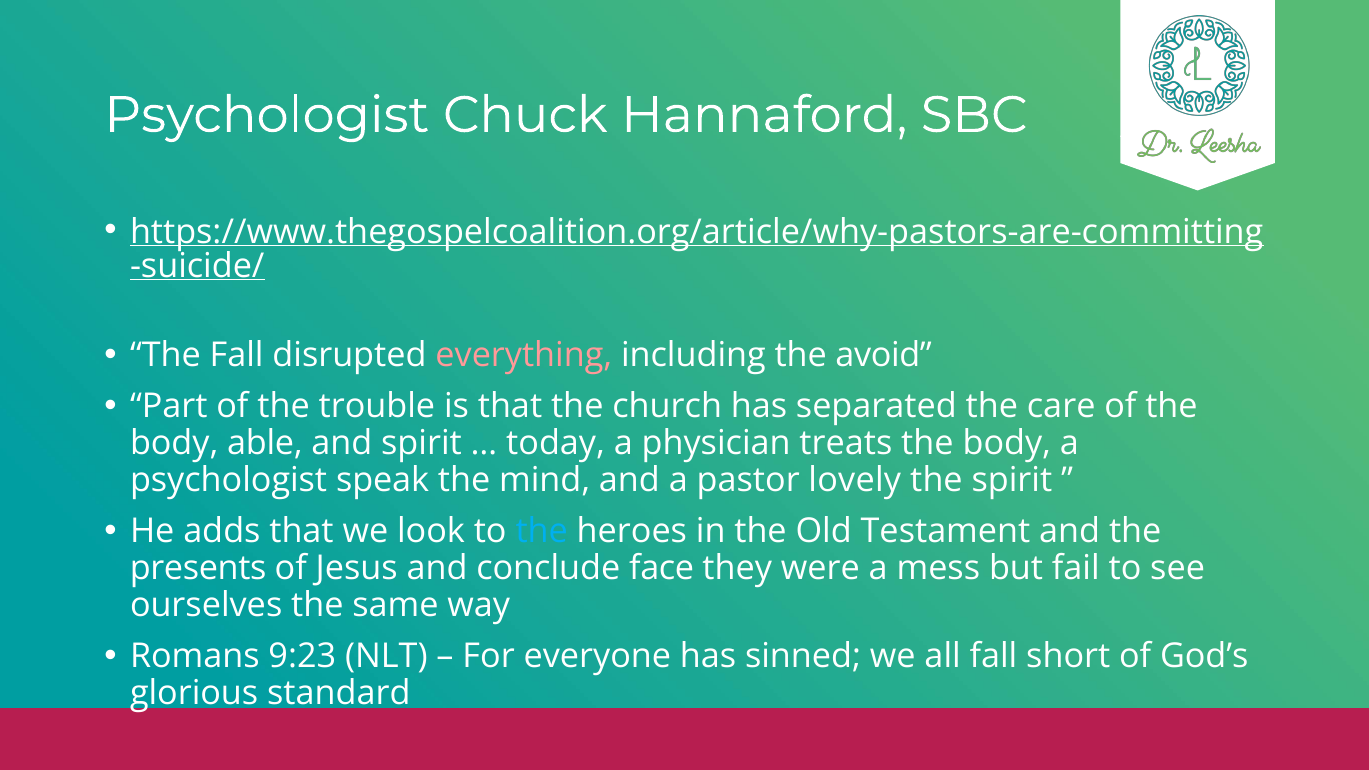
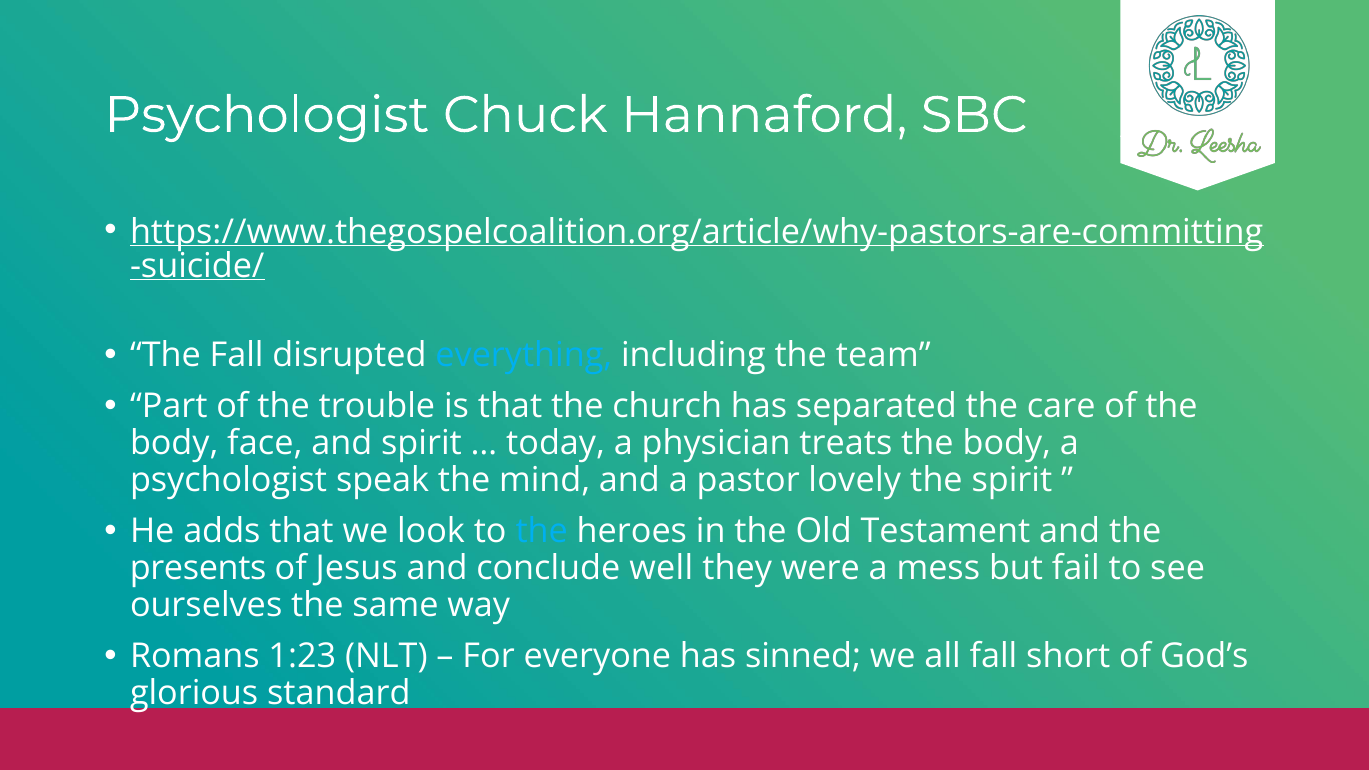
everything colour: pink -> light blue
avoid: avoid -> team
able: able -> face
face: face -> well
9:23: 9:23 -> 1:23
